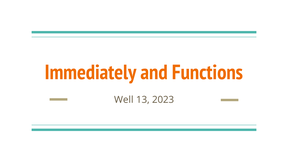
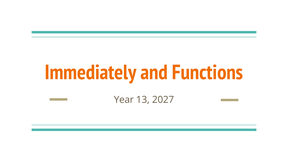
Well: Well -> Year
2023: 2023 -> 2027
